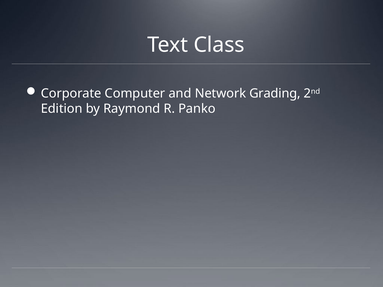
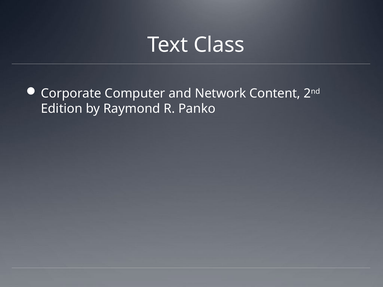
Grading: Grading -> Content
